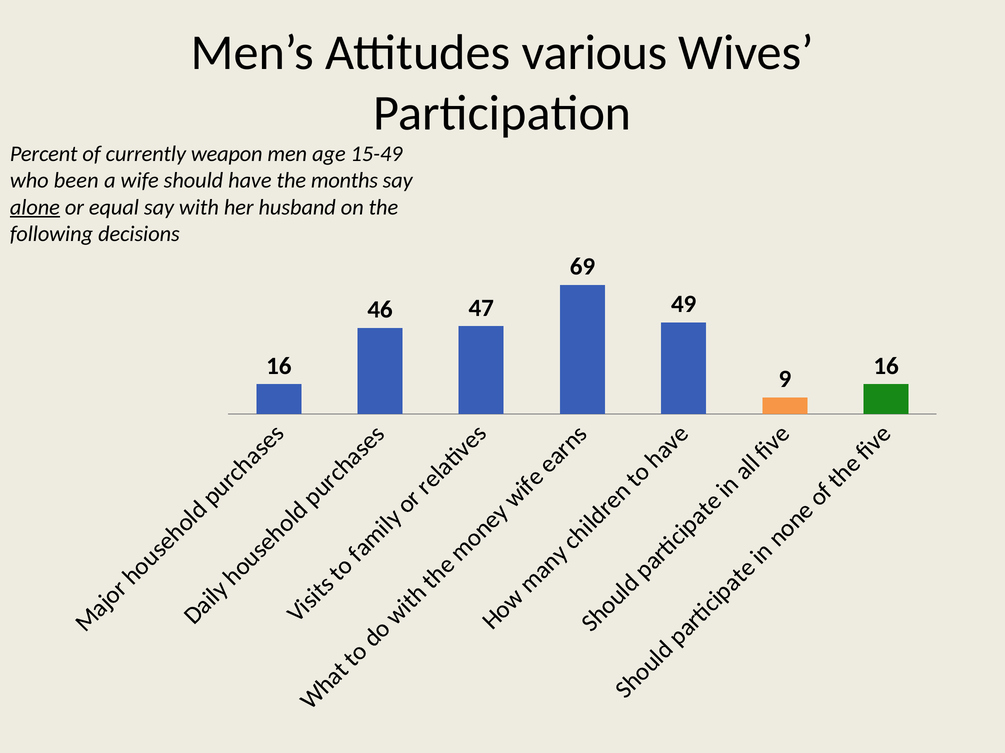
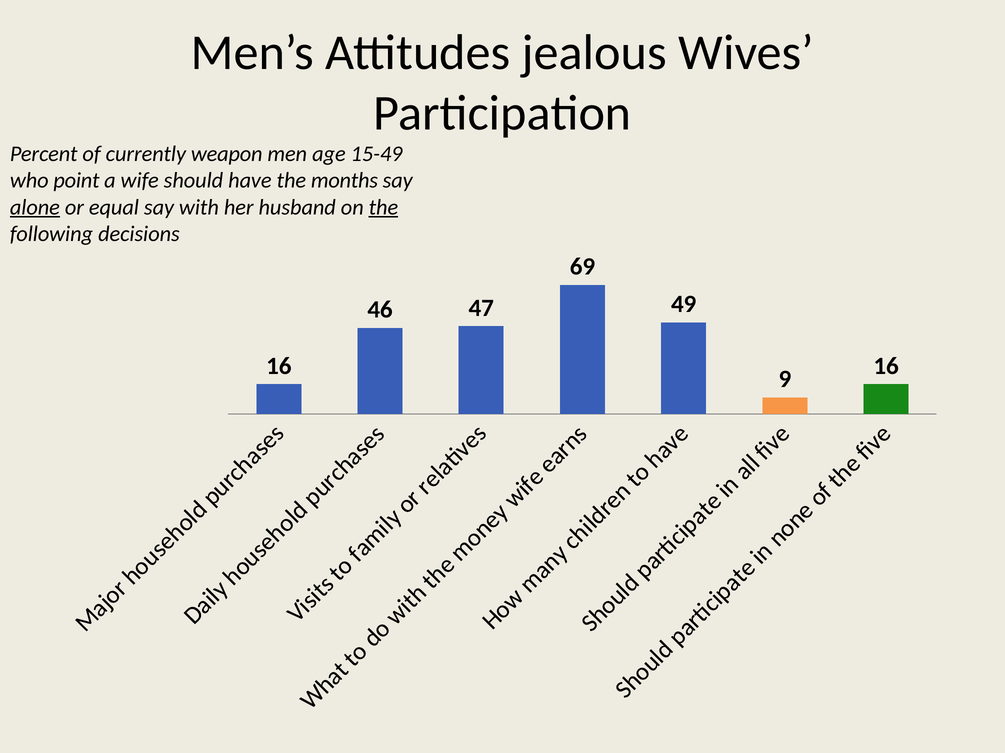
various: various -> jealous
been: been -> point
the at (383, 207) underline: none -> present
